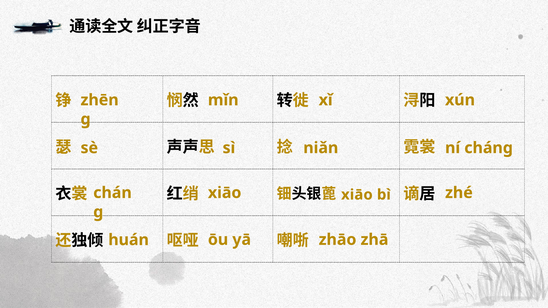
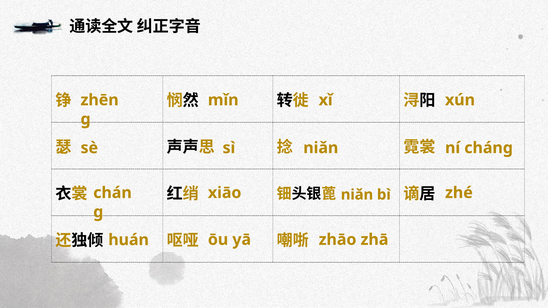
xiāo xiāo: xiāo -> niǎn
